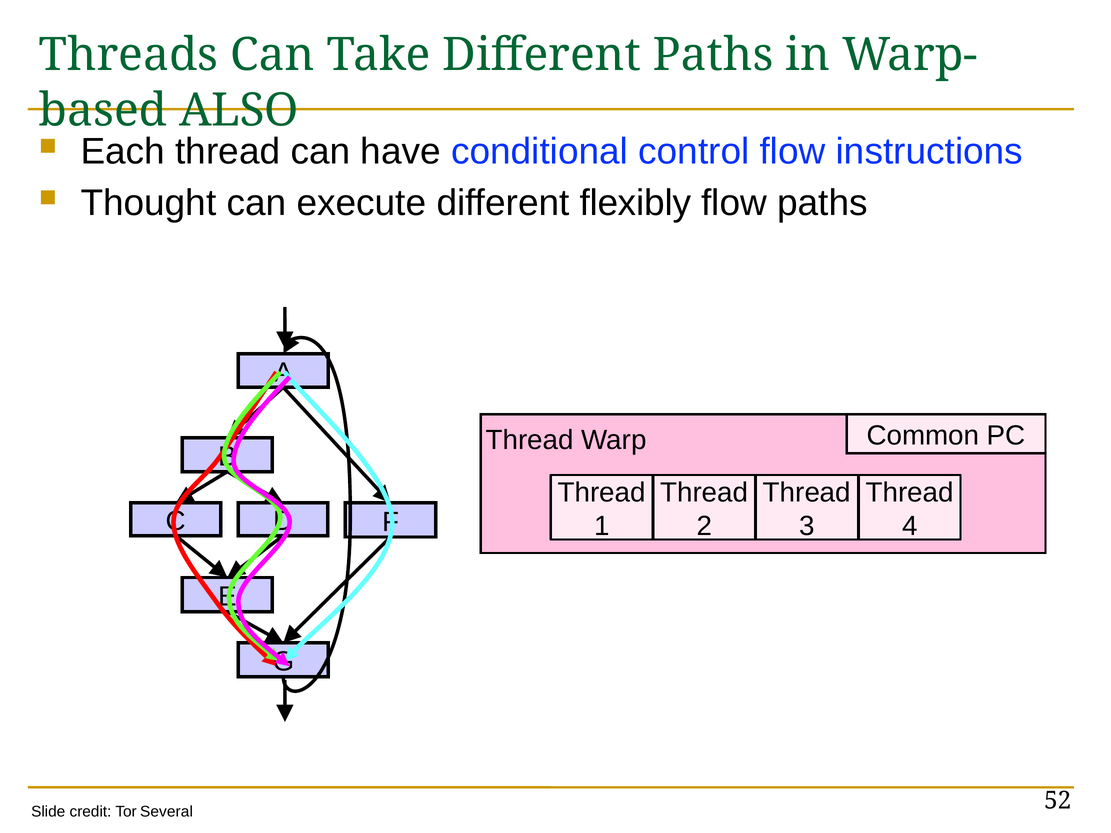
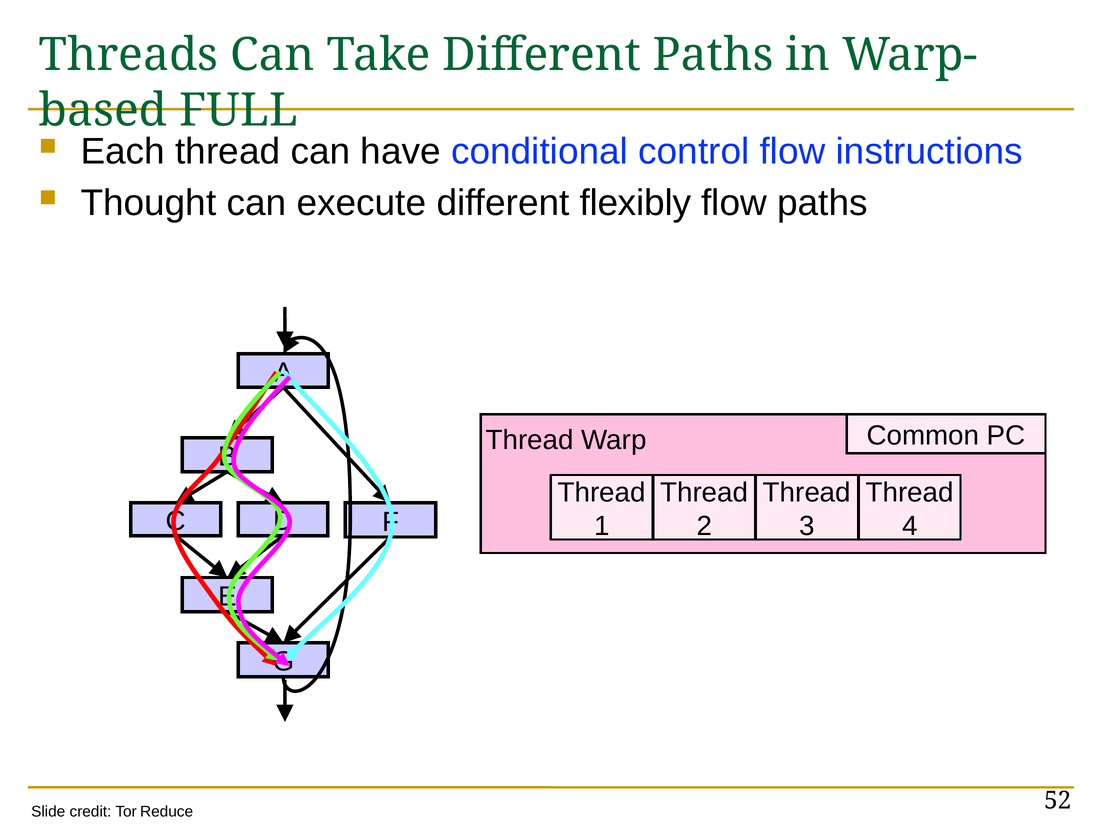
ALSO: ALSO -> FULL
Several: Several -> Reduce
